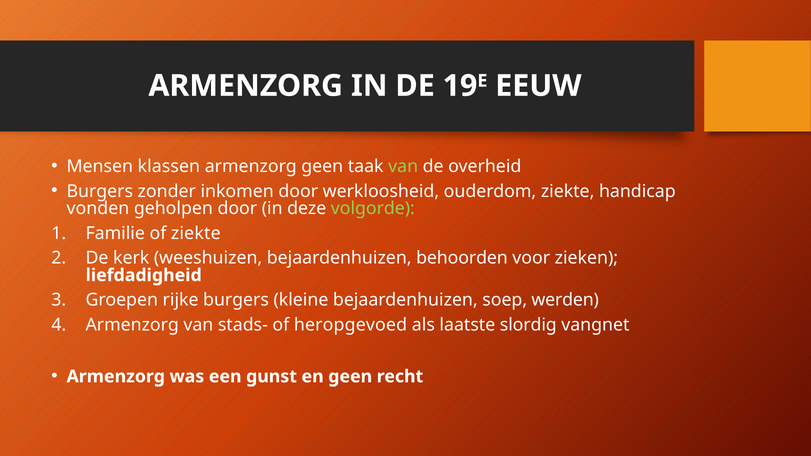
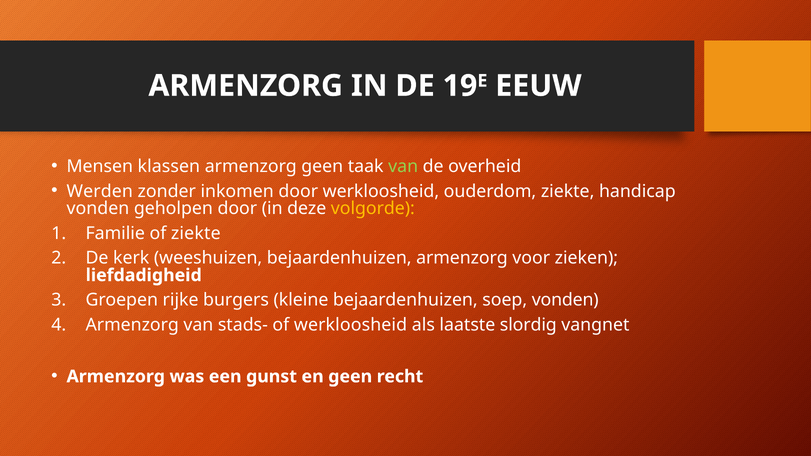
Burgers at (100, 191): Burgers -> Werden
volgorde colour: light green -> yellow
bejaardenhuizen behoorden: behoorden -> armenzorg
soep werden: werden -> vonden
of heropgevoed: heropgevoed -> werkloosheid
